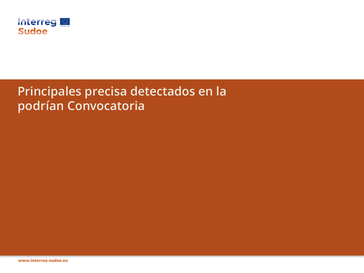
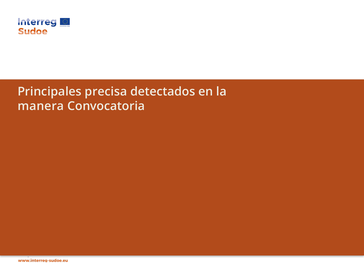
podrían: podrían -> manera
